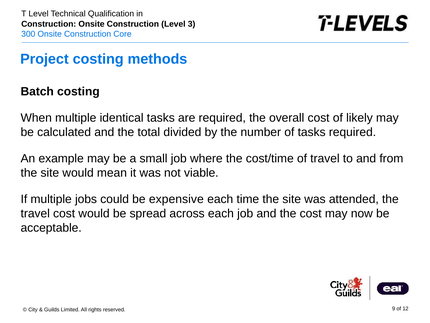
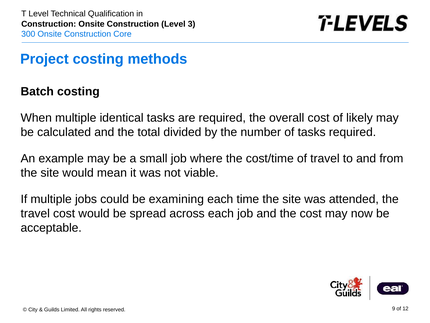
expensive: expensive -> examining
